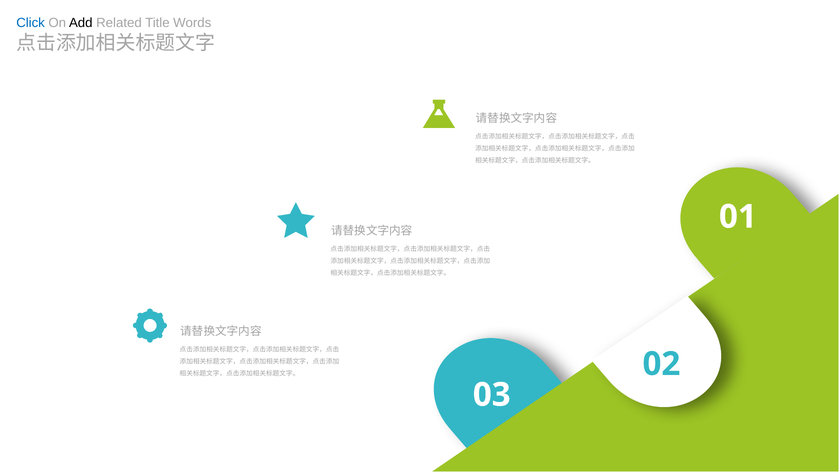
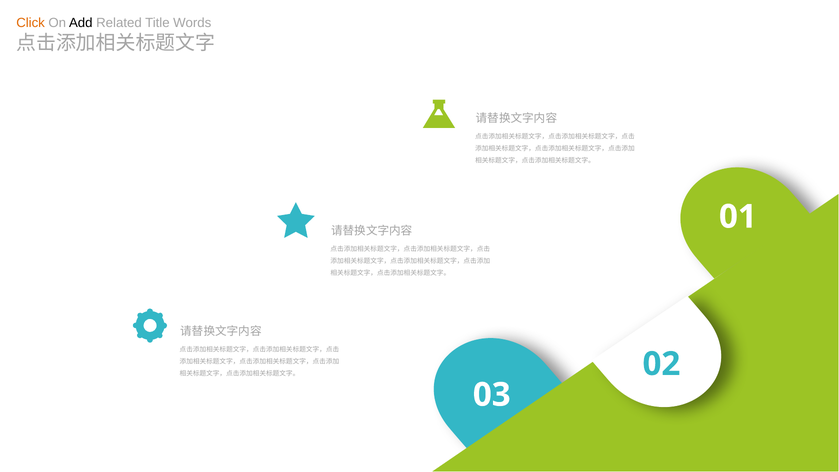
Click colour: blue -> orange
